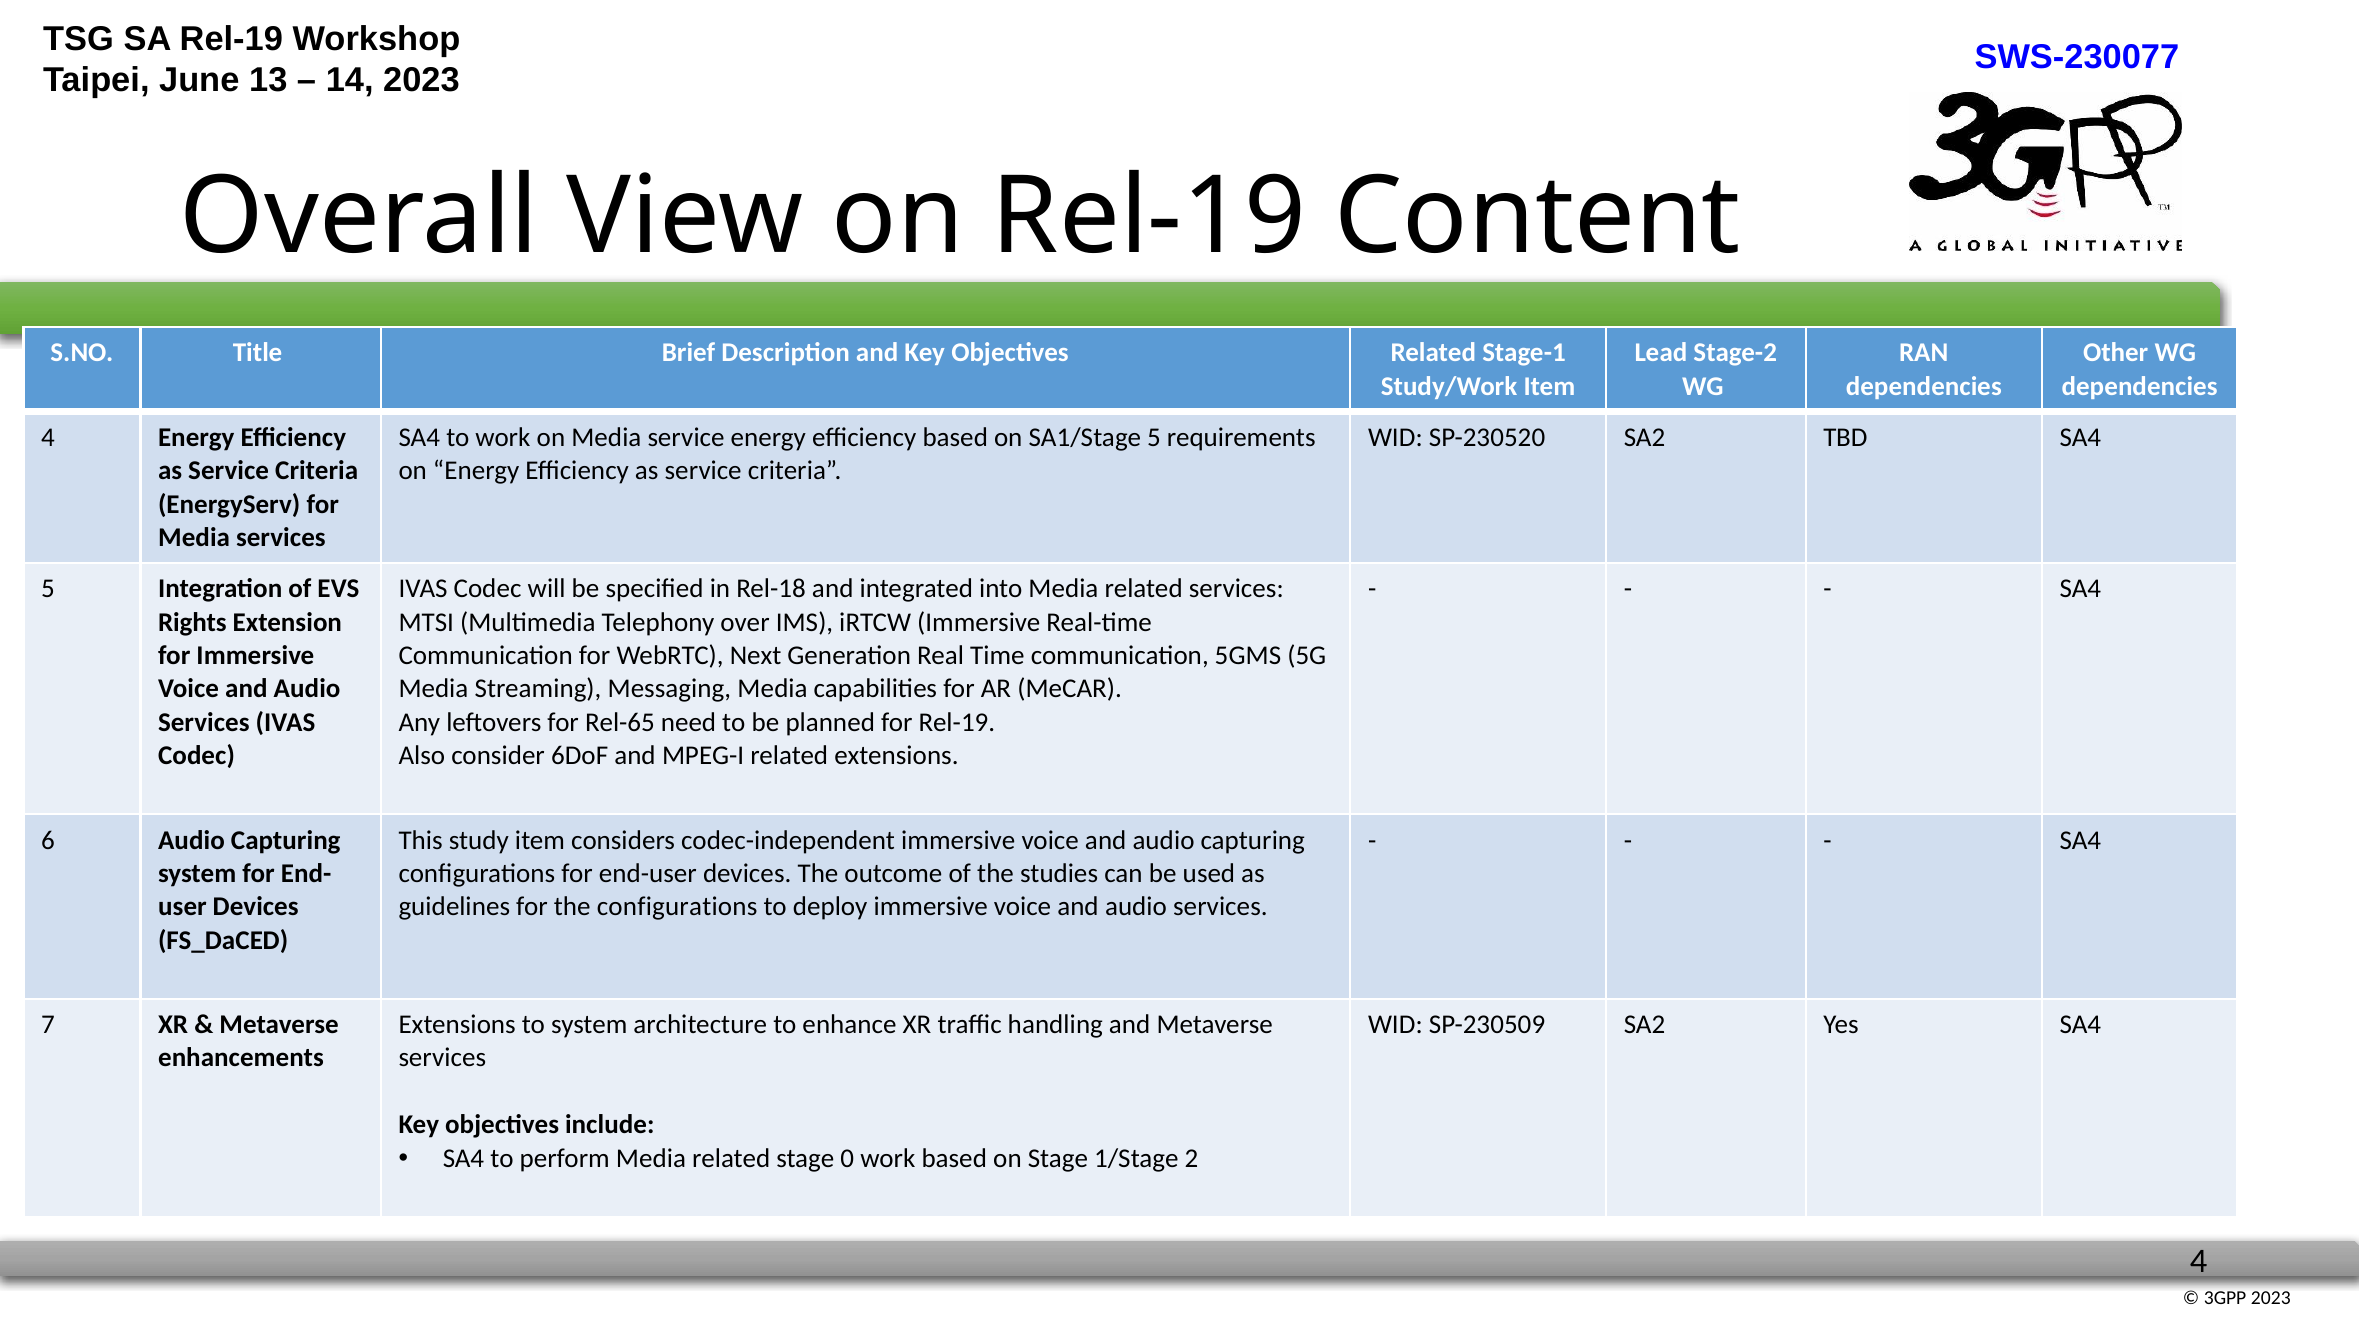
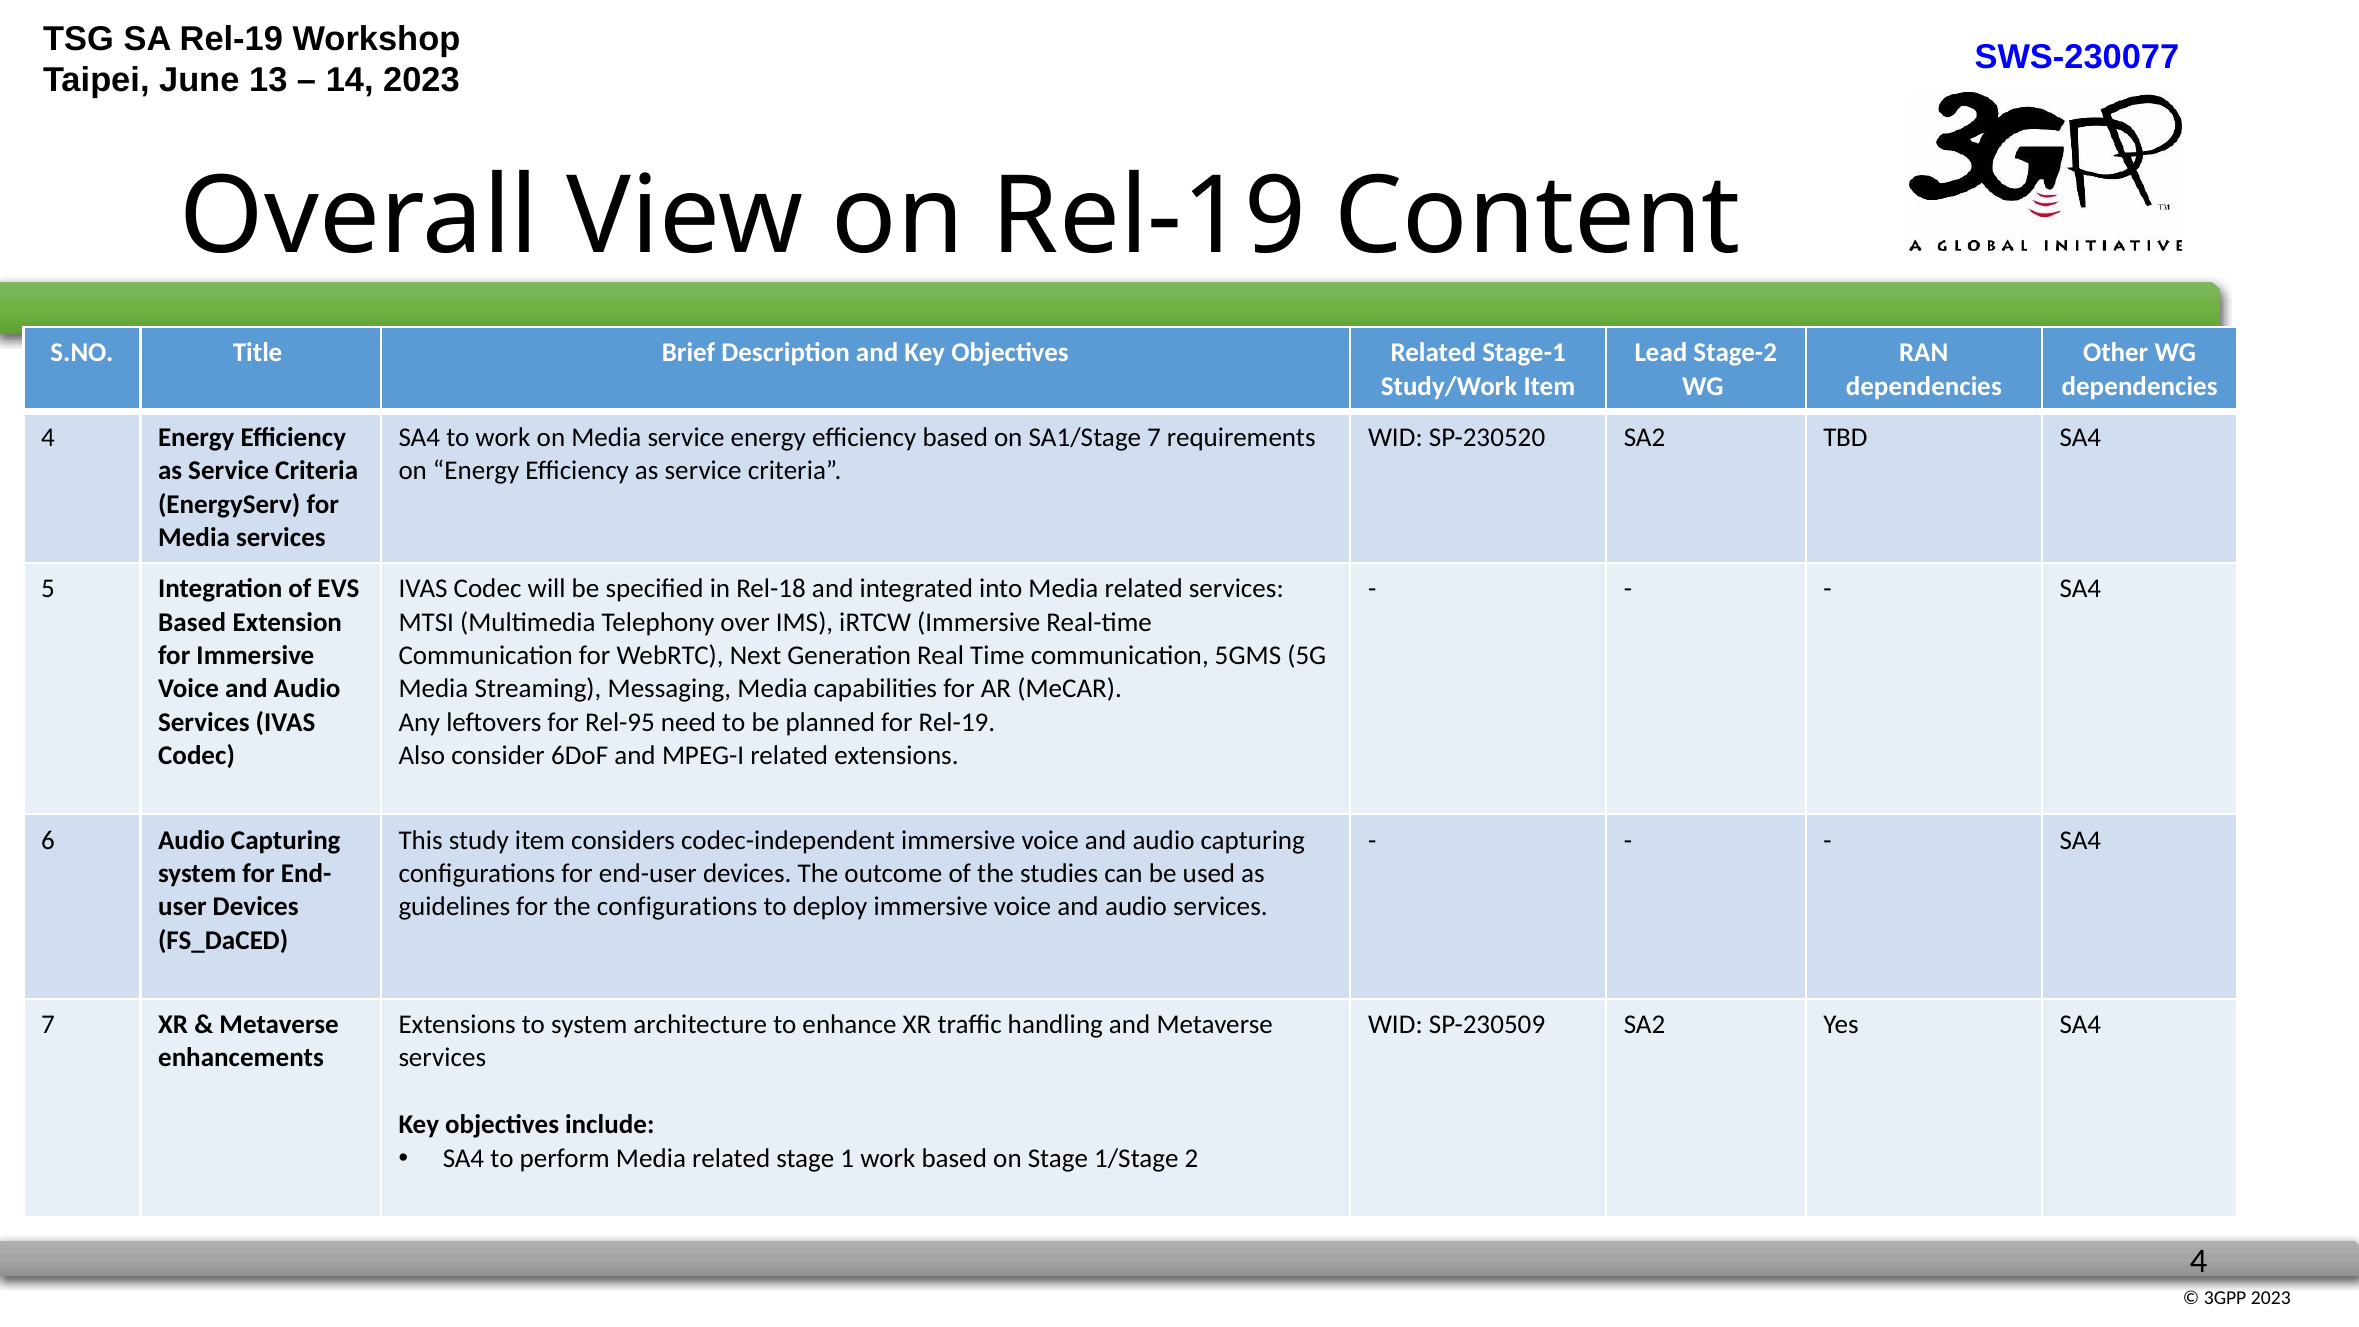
SA1/Stage 5: 5 -> 7
Rights at (192, 622): Rights -> Based
Rel-65: Rel-65 -> Rel-95
0: 0 -> 1
